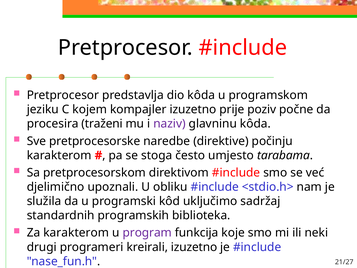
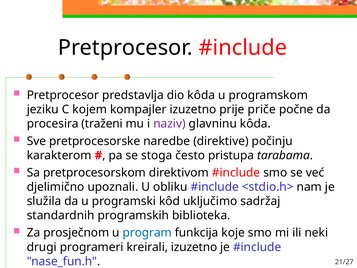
poziv: poziv -> priče
umjesto: umjesto -> pristupa
Za karakterom: karakterom -> prosječnom
program colour: purple -> blue
